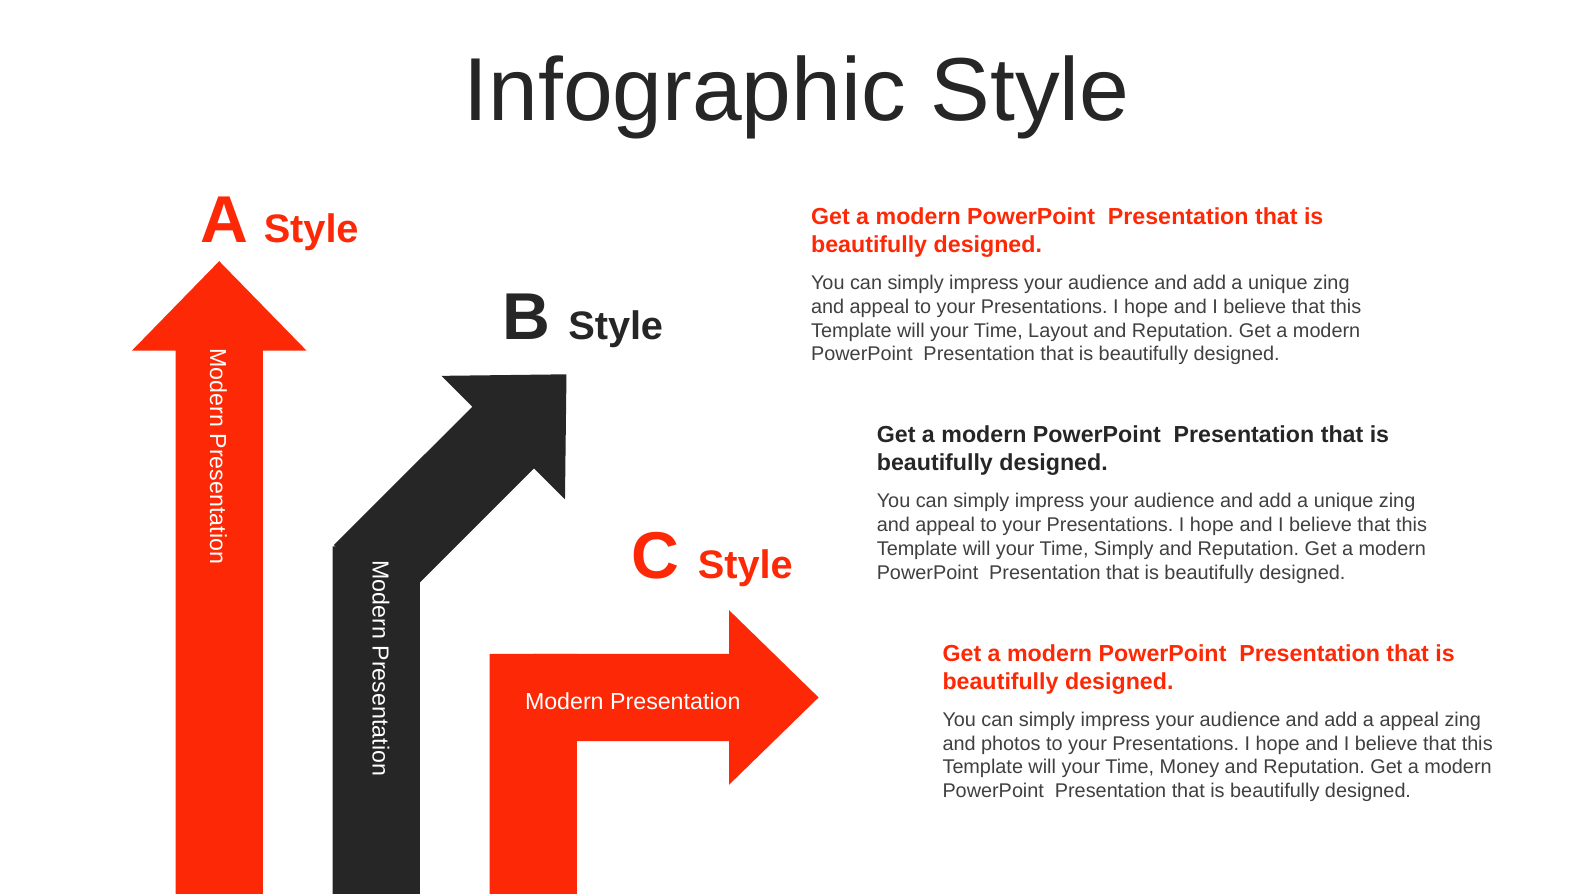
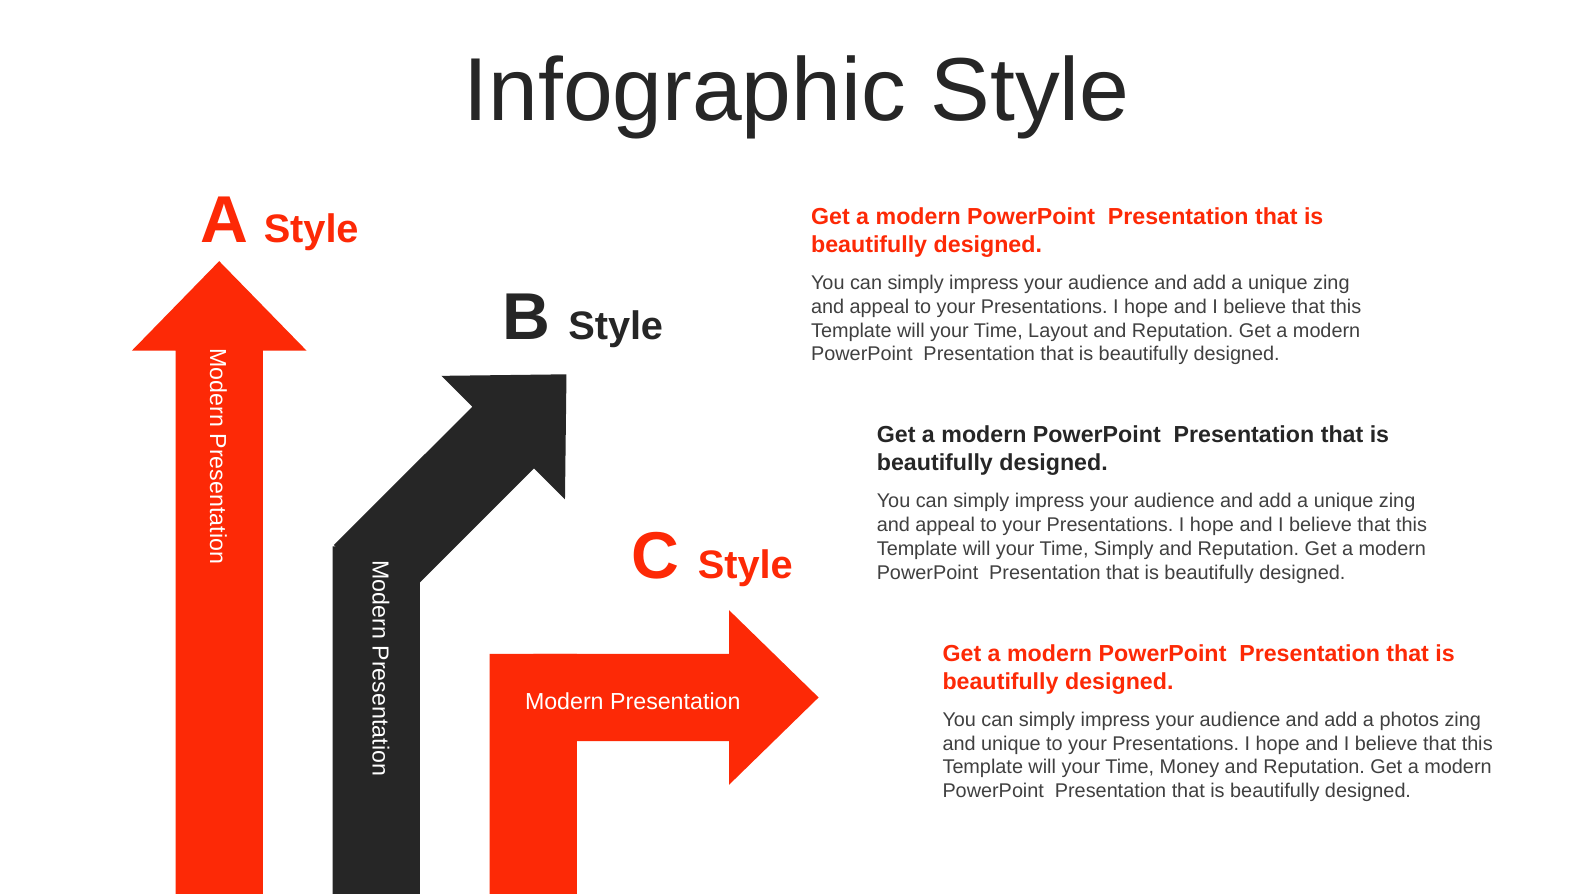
a appeal: appeal -> photos
and photos: photos -> unique
